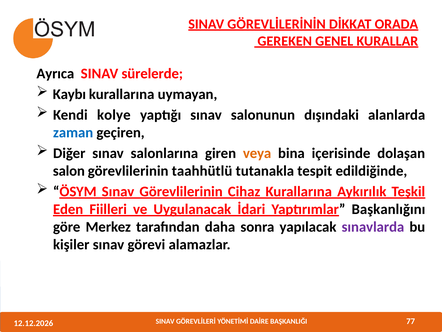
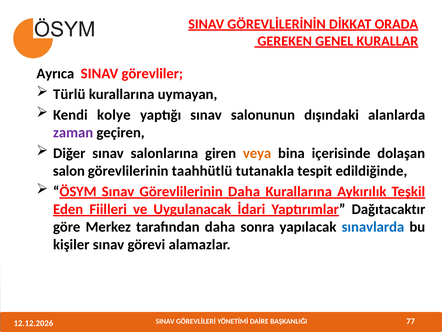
sürelerde: sürelerde -> görevliler
Kaybı: Kaybı -> Türlü
zaman colour: blue -> purple
Görevlilerinin Cihaz: Cihaz -> Daha
Başkanlığını: Başkanlığını -> Dağıtacaktır
sınavlarda colour: purple -> blue
